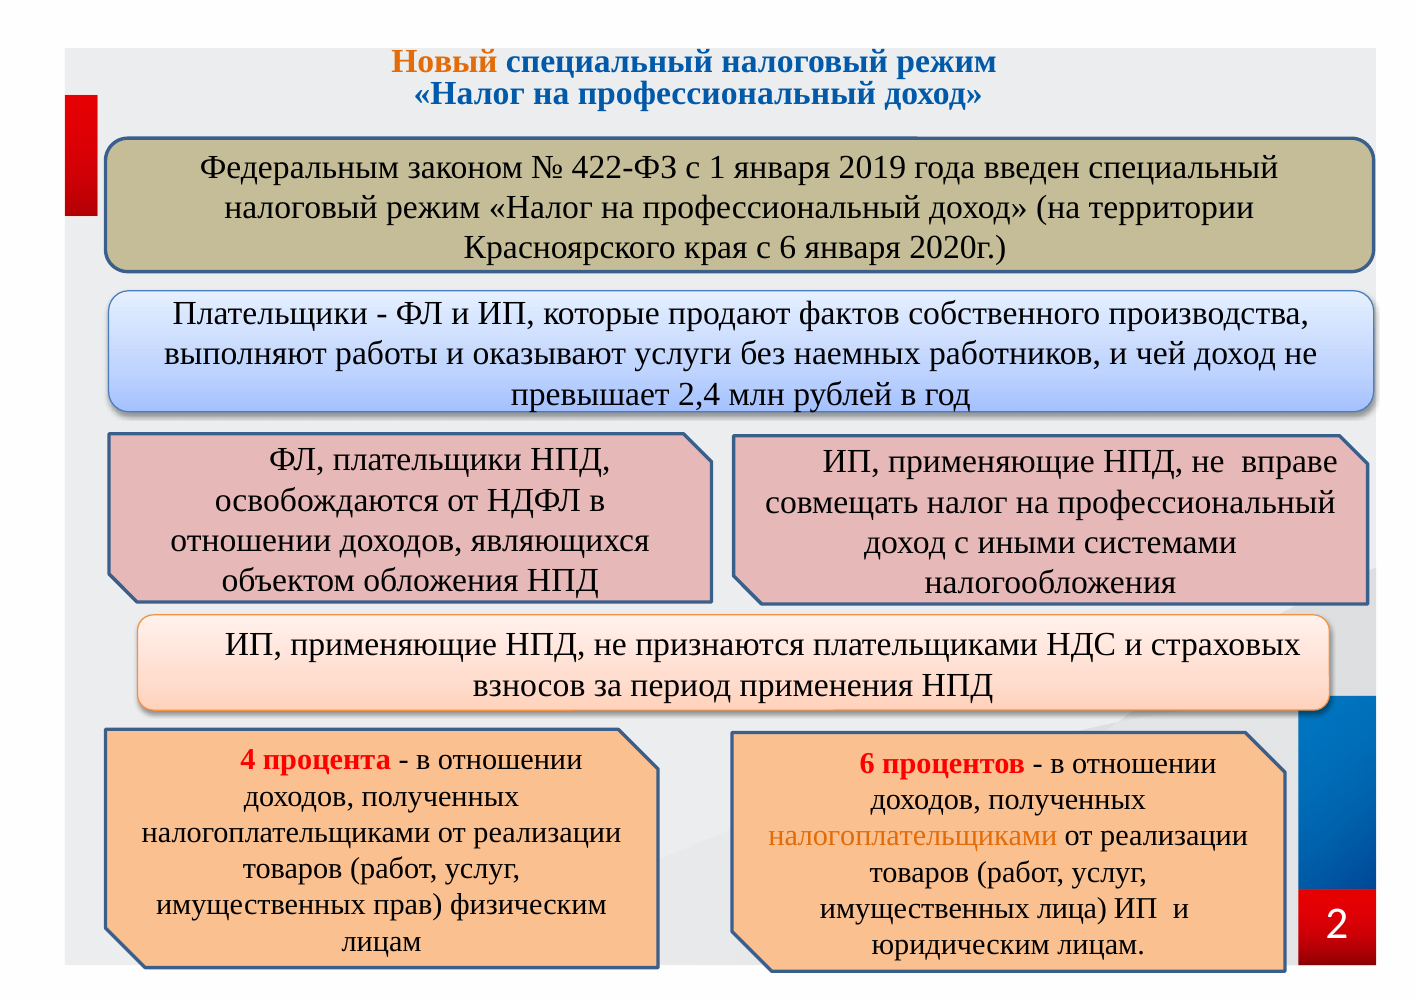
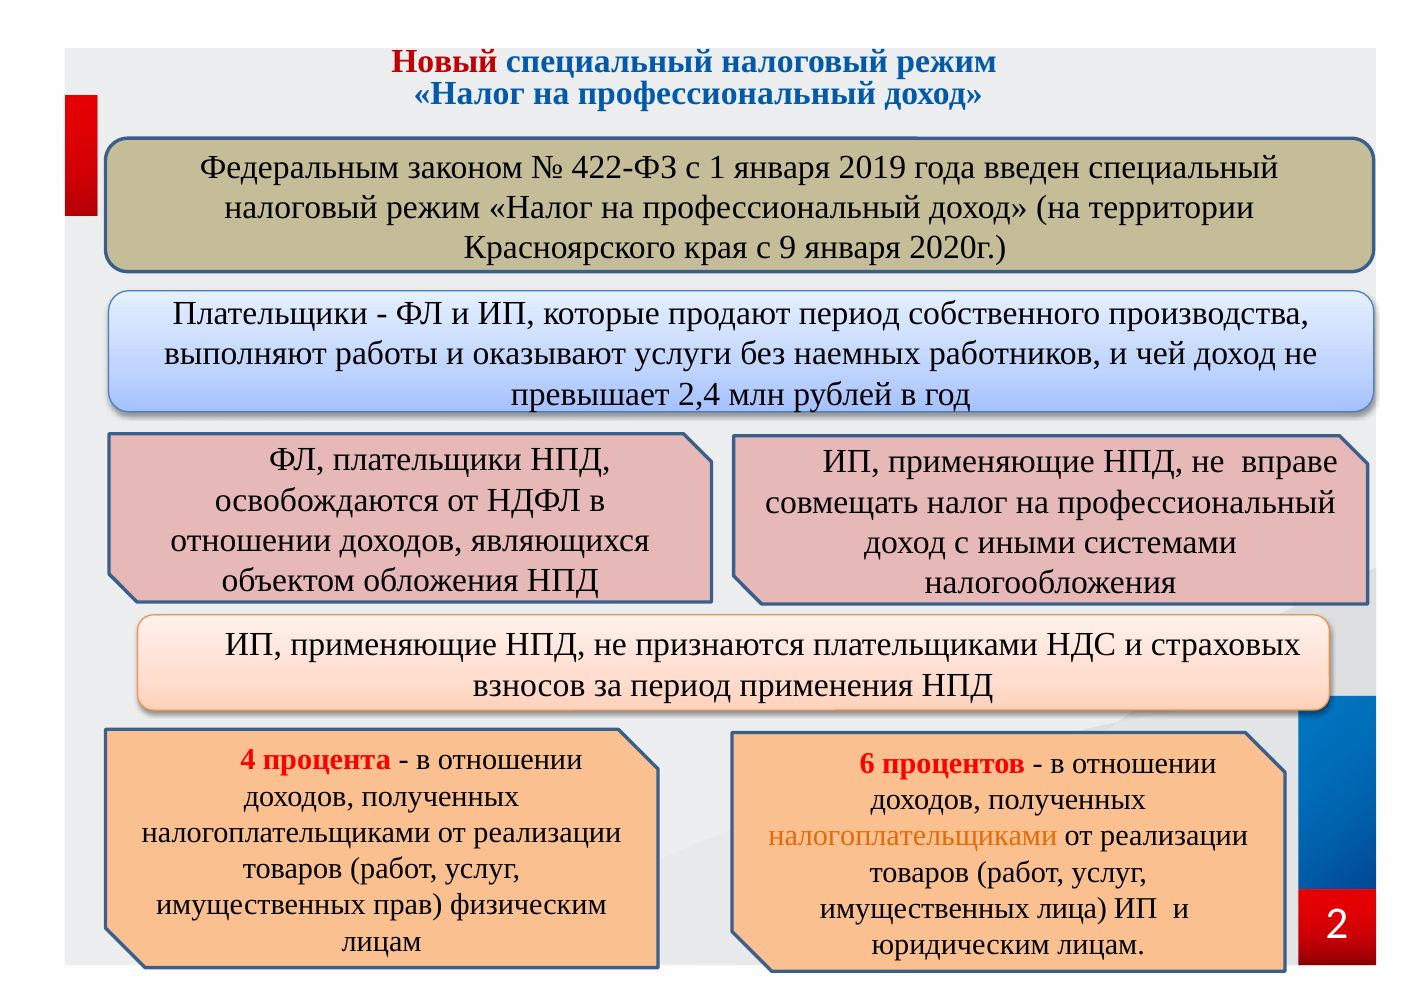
Новый colour: orange -> red
с 6: 6 -> 9
продают фактов: фактов -> период
